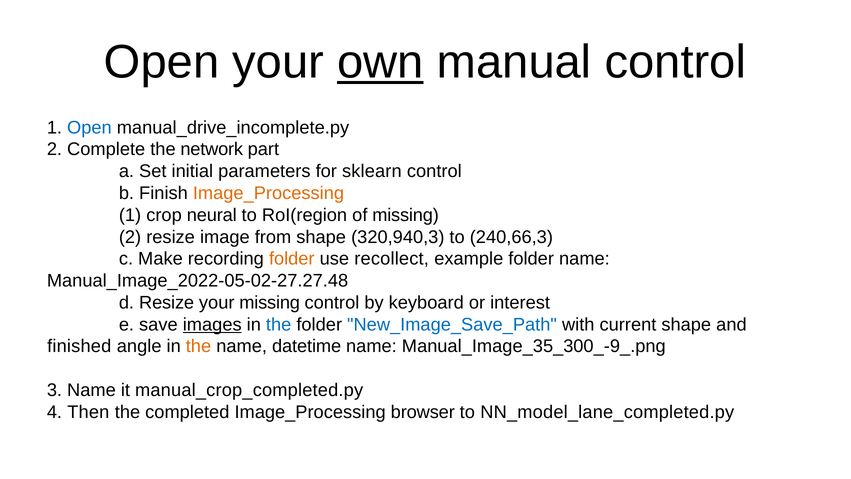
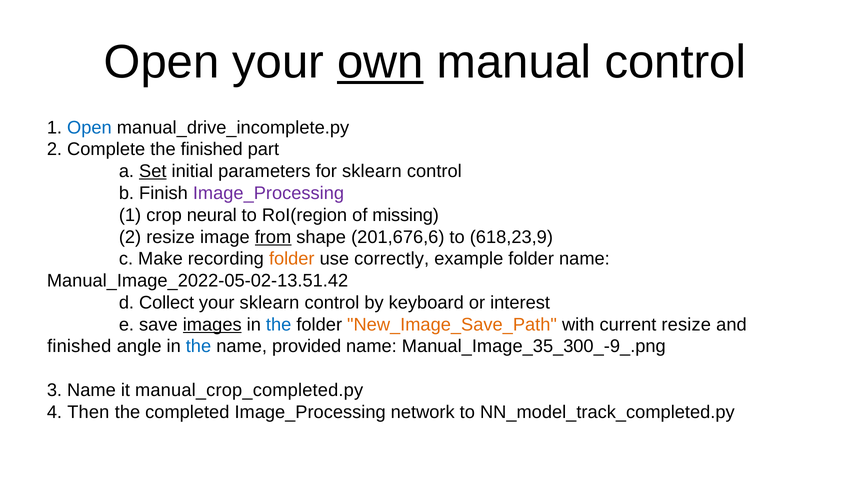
the network: network -> finished
Set underline: none -> present
Image_Processing at (268, 193) colour: orange -> purple
from underline: none -> present
320,940,3: 320,940,3 -> 201,676,6
240,66,3: 240,66,3 -> 618,23,9
recollect: recollect -> correctly
Manual_Image_2022-05-02-27.27.48: Manual_Image_2022-05-02-27.27.48 -> Manual_Image_2022-05-02-13.51.42
d Resize: Resize -> Collect
your missing: missing -> sklearn
New_Image_Save_Path colour: blue -> orange
current shape: shape -> resize
the at (198, 346) colour: orange -> blue
datetime: datetime -> provided
browser: browser -> network
NN_model_lane_completed.py: NN_model_lane_completed.py -> NN_model_track_completed.py
